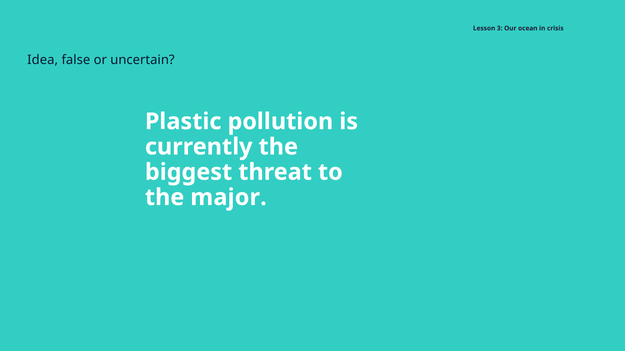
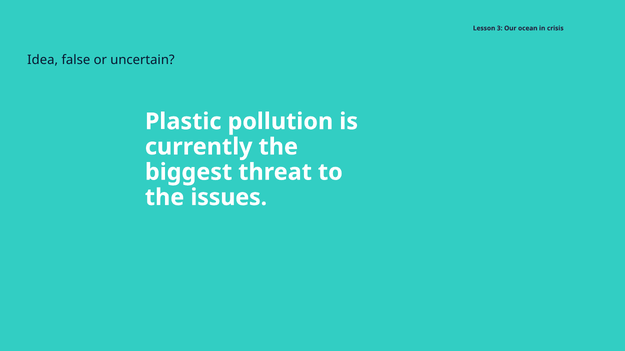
major: major -> issues
